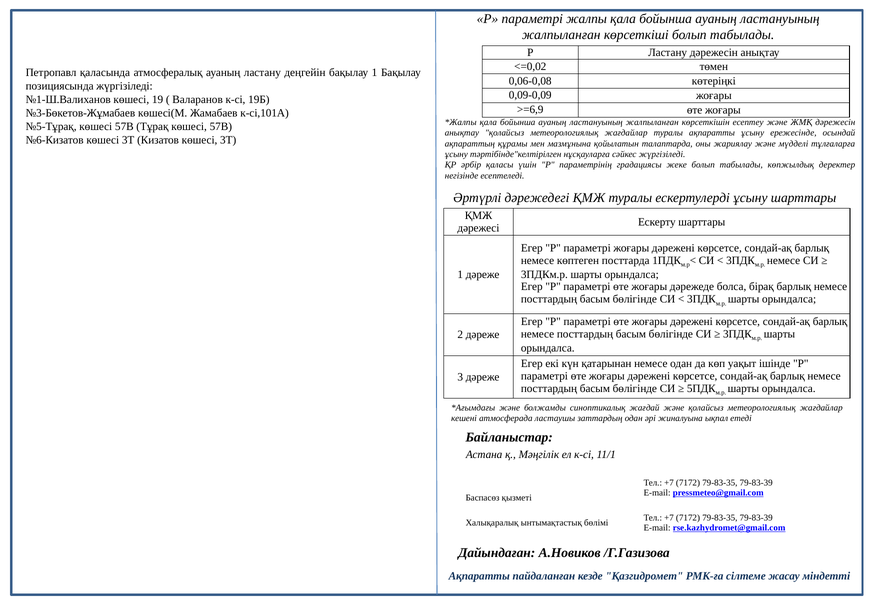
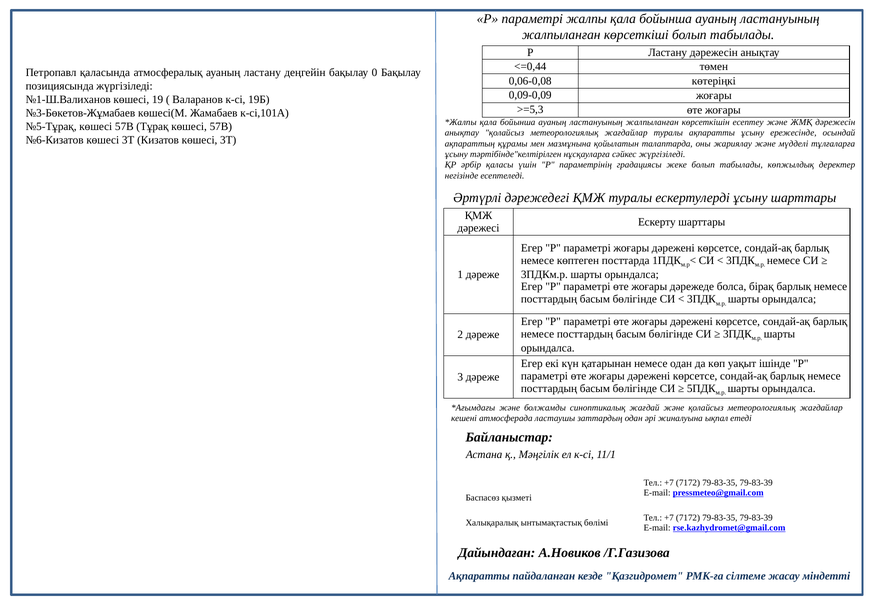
<=0,02: <=0,02 -> <=0,44
бақылау 1: 1 -> 0
>=6,9: >=6,9 -> >=5,3
